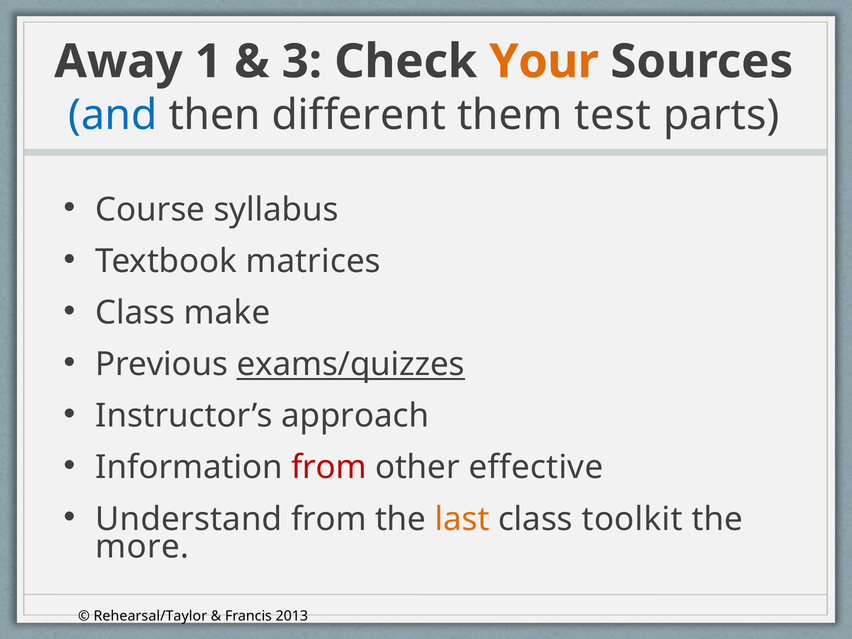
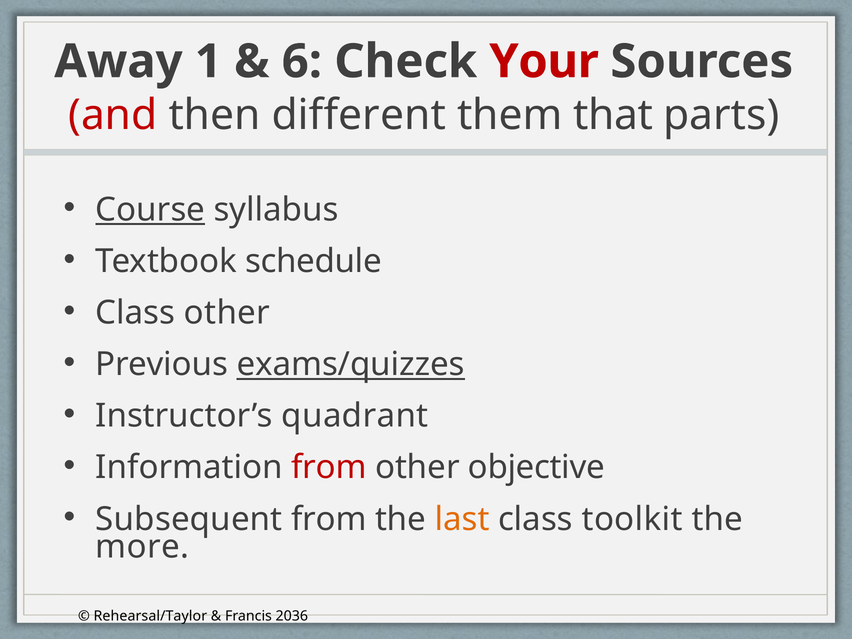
3: 3 -> 6
Your colour: orange -> red
and colour: blue -> red
test: test -> that
Course underline: none -> present
matrices: matrices -> schedule
Class make: make -> other
approach: approach -> quadrant
effective: effective -> objective
Understand: Understand -> Subsequent
2013: 2013 -> 2036
